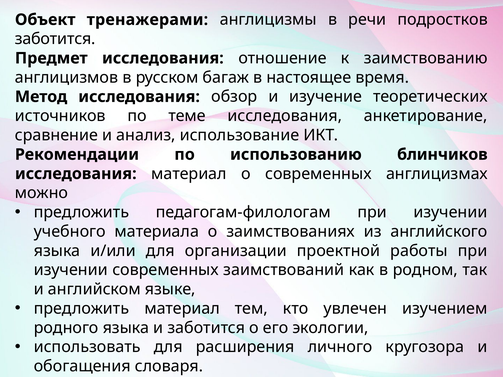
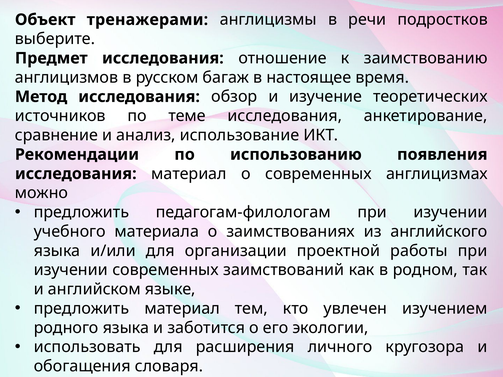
заботится at (55, 39): заботится -> выберите
блинчиков: блинчиков -> появления
